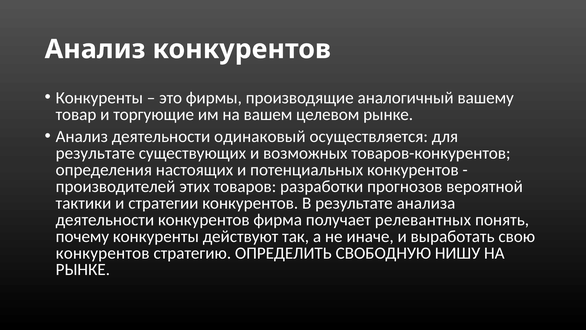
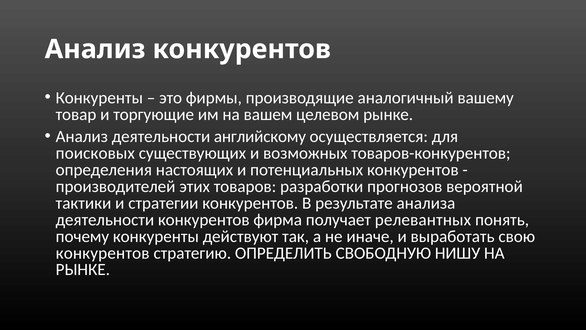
одинаковый: одинаковый -> английскому
результате at (95, 153): результате -> поисковых
